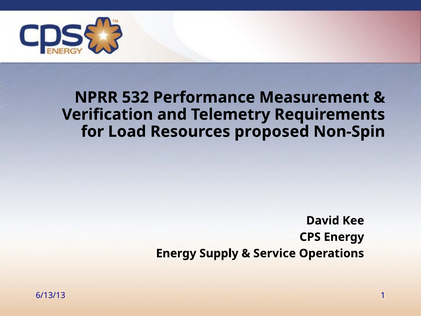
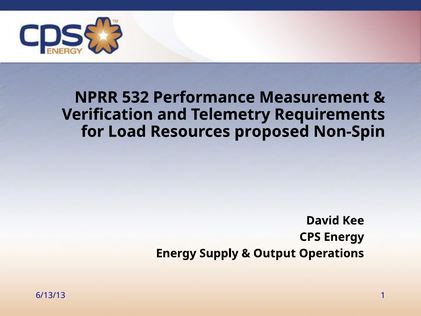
Service: Service -> Output
